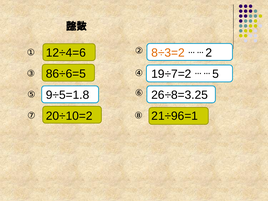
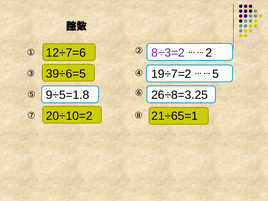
12÷4=6: 12÷4=6 -> 12÷7=6
8÷3=2 colour: orange -> purple
86÷6=5: 86÷6=5 -> 39÷6=5
21÷96=1: 21÷96=1 -> 21÷65=1
